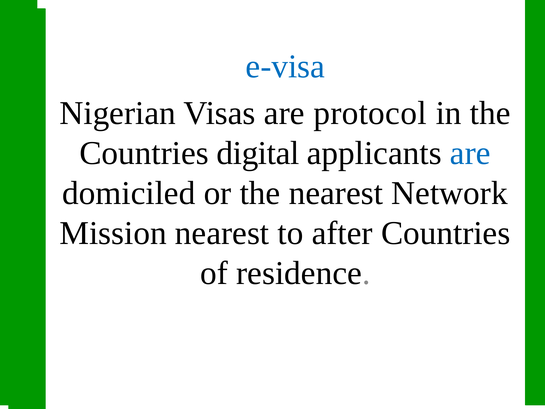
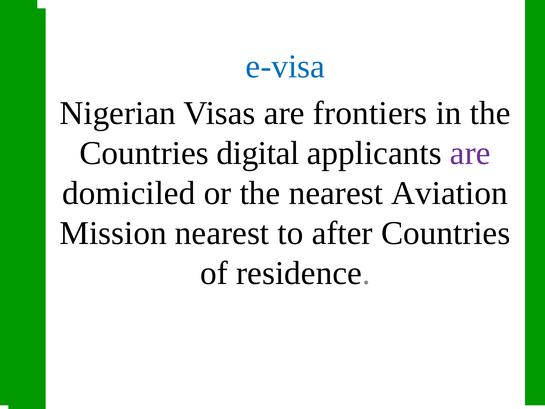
protocol: protocol -> frontiers
are at (470, 153) colour: blue -> purple
Network: Network -> Aviation
